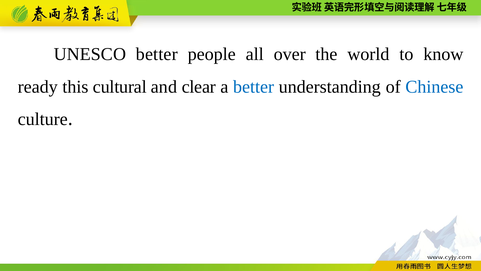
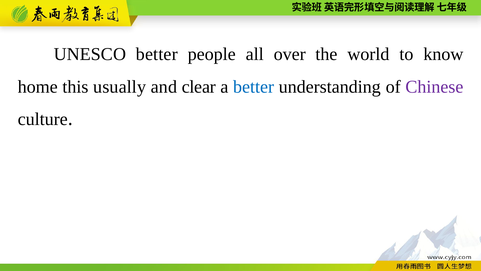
ready: ready -> home
cultural: cultural -> usually
Chinese colour: blue -> purple
